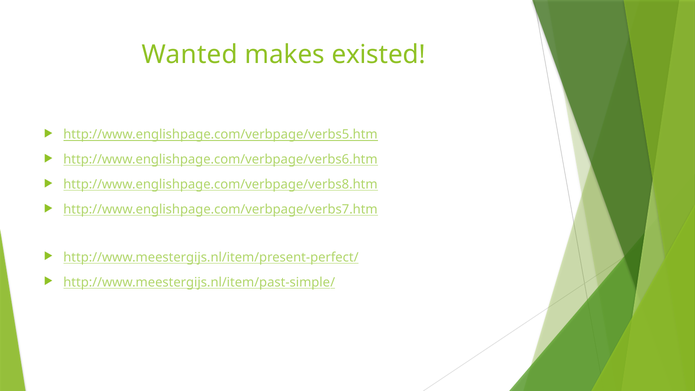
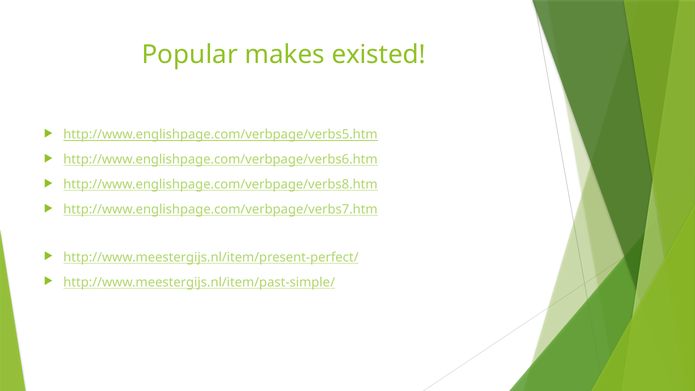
Wanted: Wanted -> Popular
